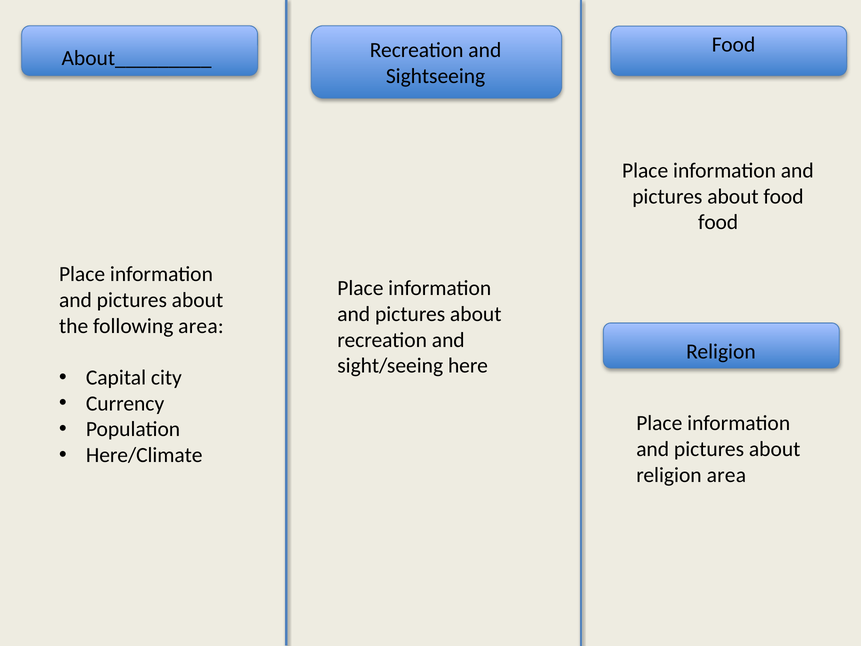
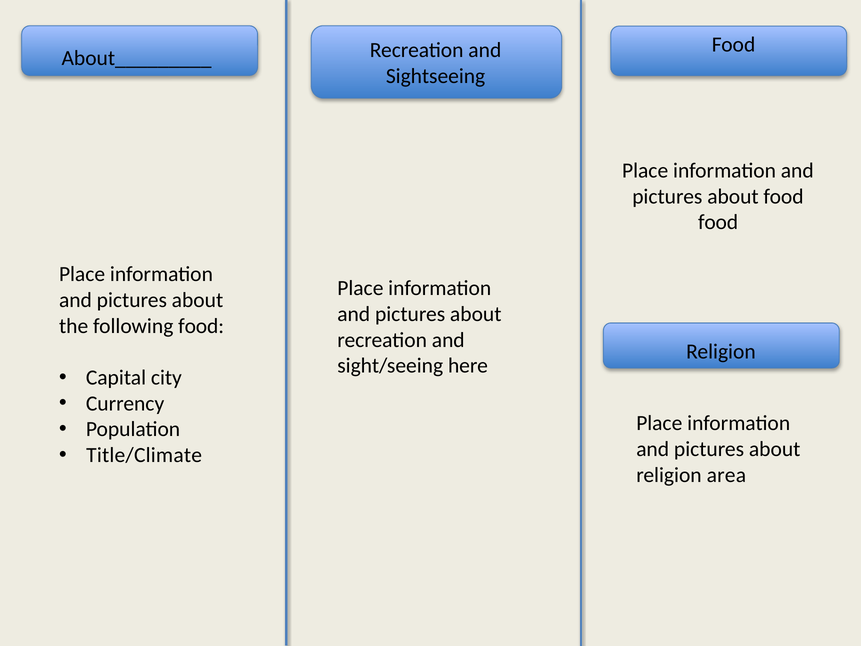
following area: area -> food
Here/Climate: Here/Climate -> Title/Climate
